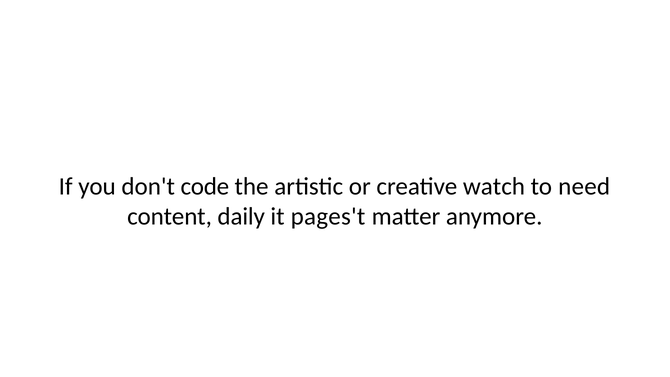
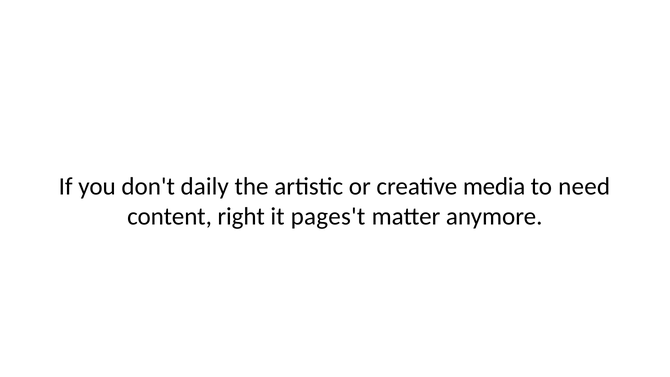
code: code -> daily
watch: watch -> media
daily: daily -> right
